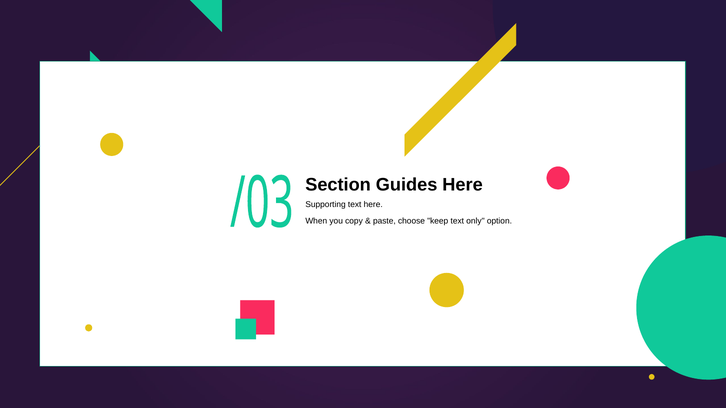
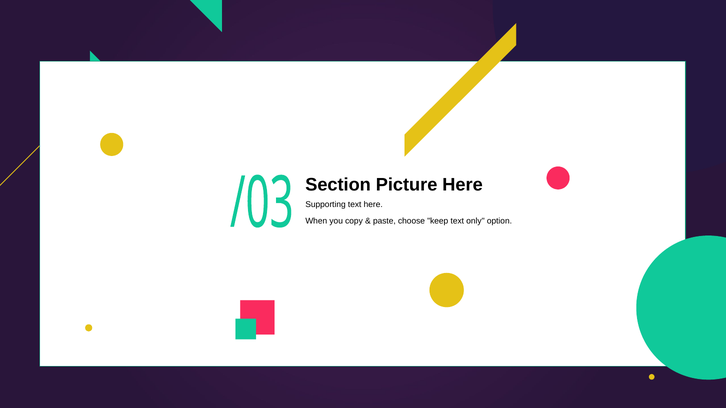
Guides: Guides -> Picture
